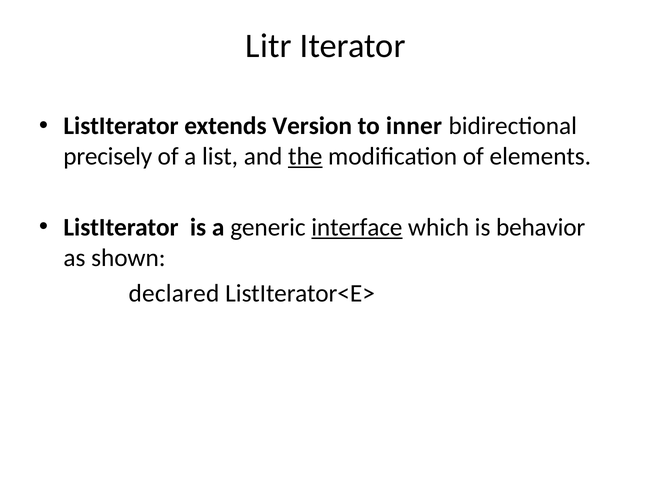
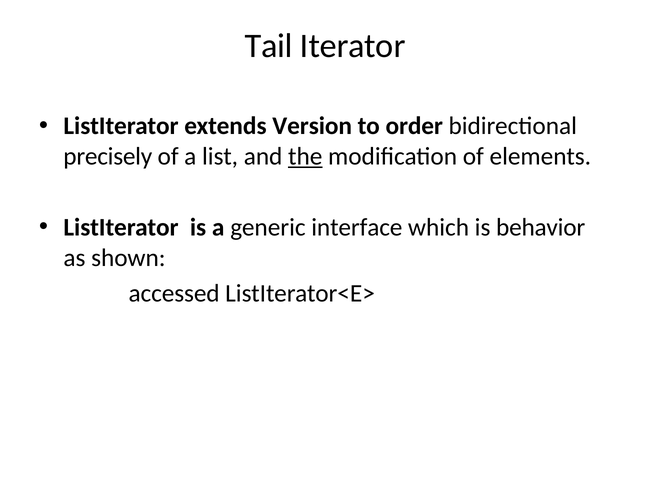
Litr: Litr -> Tail
inner: inner -> order
interface underline: present -> none
declared: declared -> accessed
